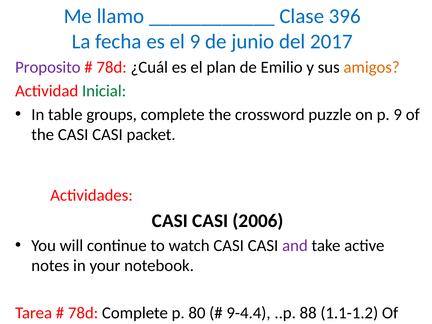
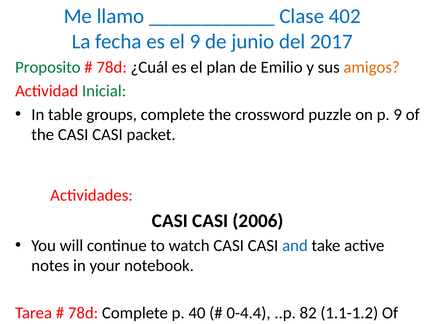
396: 396 -> 402
Proposito colour: purple -> green
and colour: purple -> blue
80: 80 -> 40
9-4.4: 9-4.4 -> 0-4.4
88: 88 -> 82
